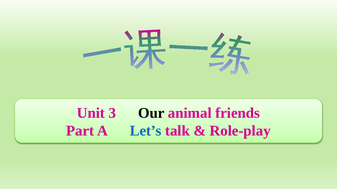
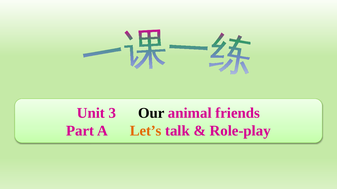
Let’s colour: blue -> orange
